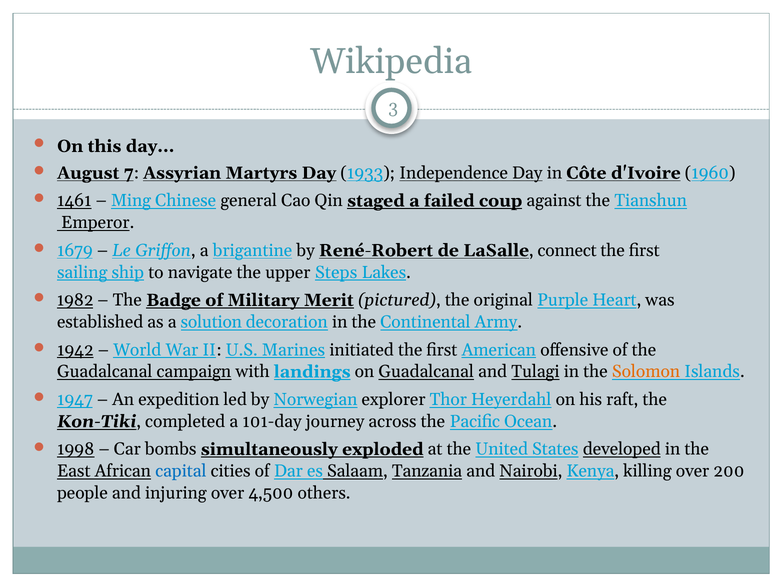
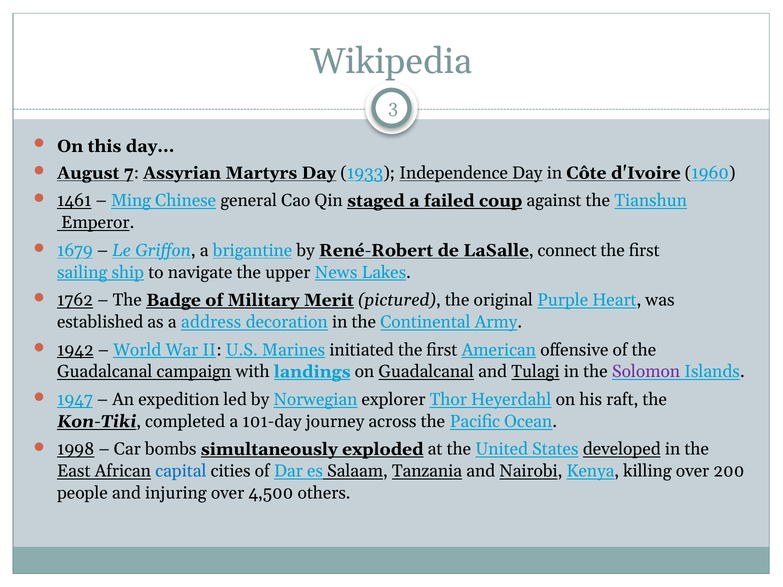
Steps: Steps -> News
1982: 1982 -> 1762
solution: solution -> address
Solomon colour: orange -> purple
